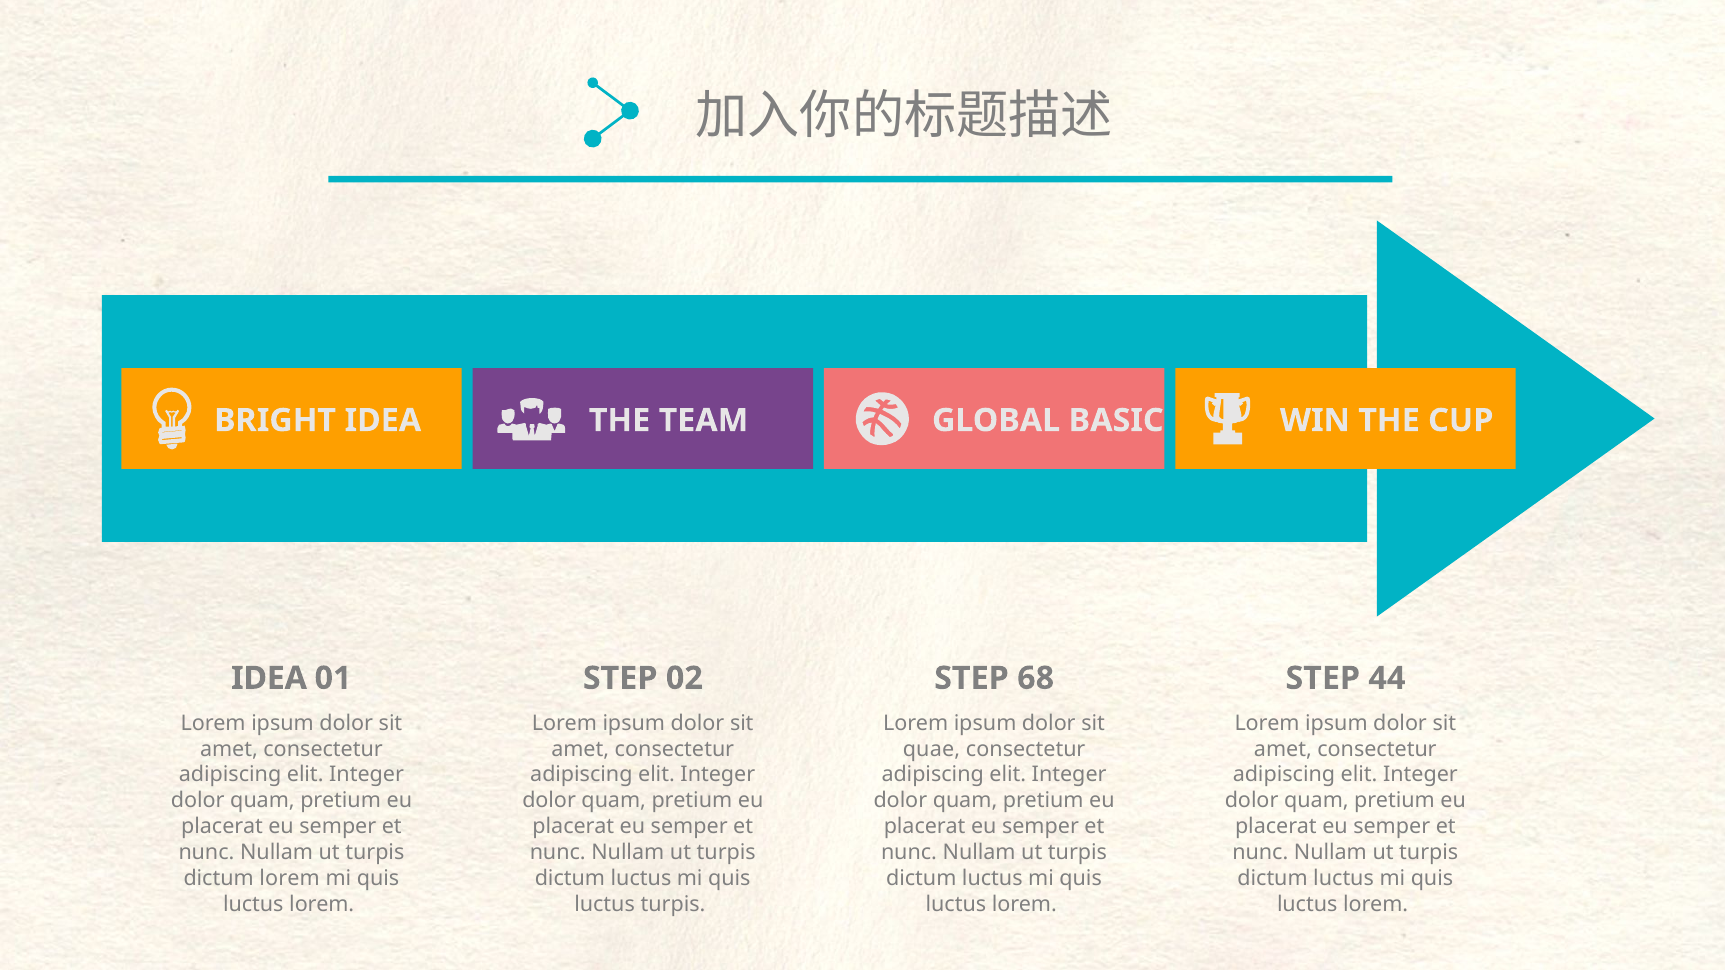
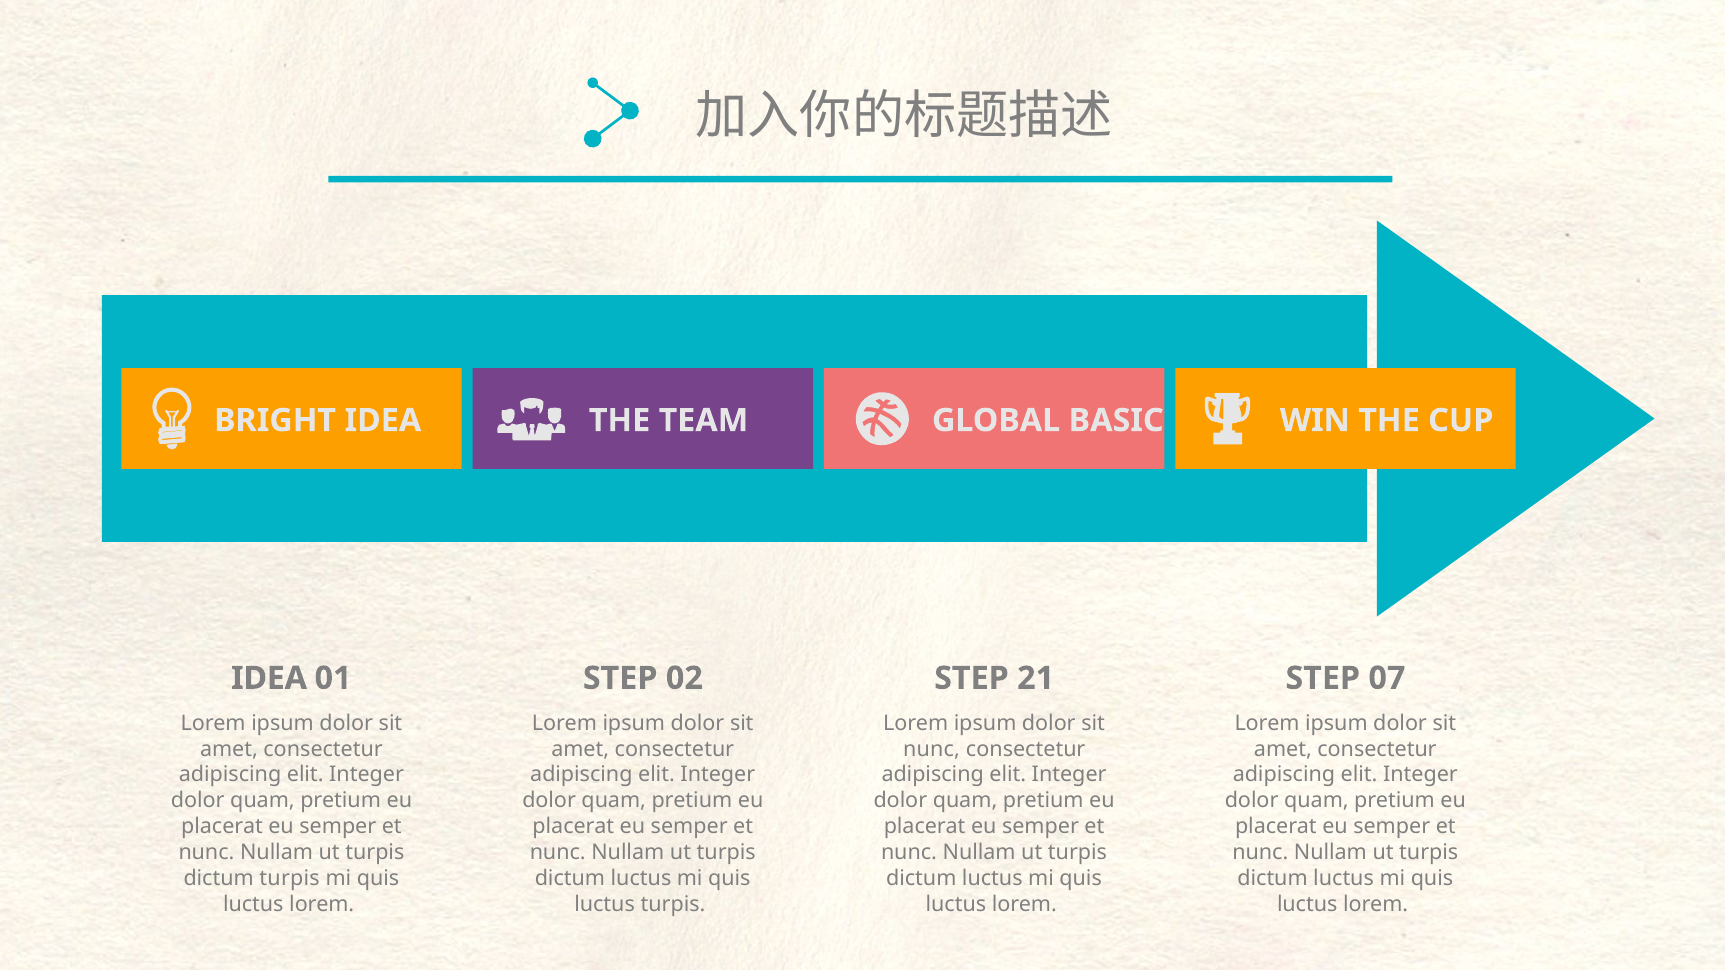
68: 68 -> 21
44: 44 -> 07
quae at (931, 749): quae -> nunc
dictum lorem: lorem -> turpis
